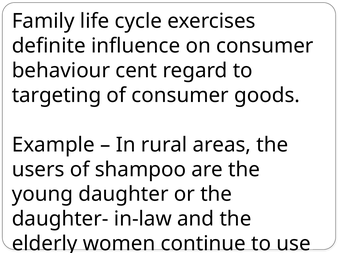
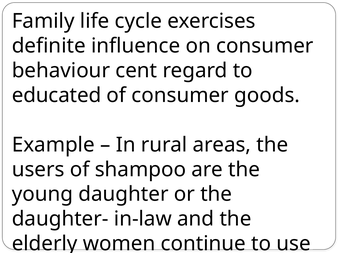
targeting: targeting -> educated
